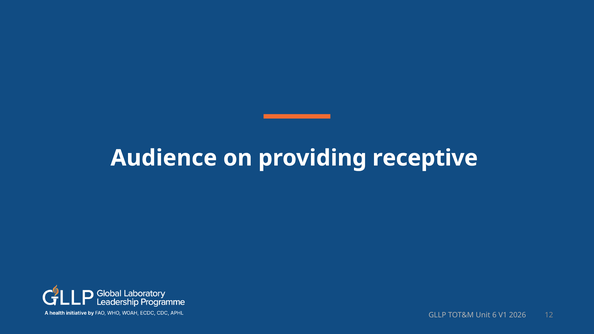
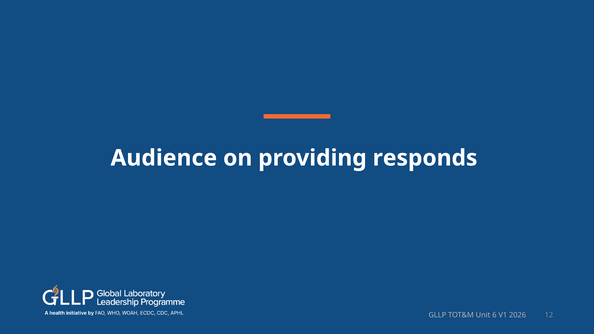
receptive: receptive -> responds
